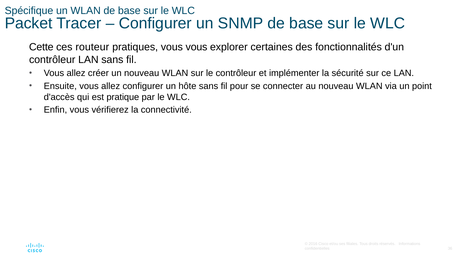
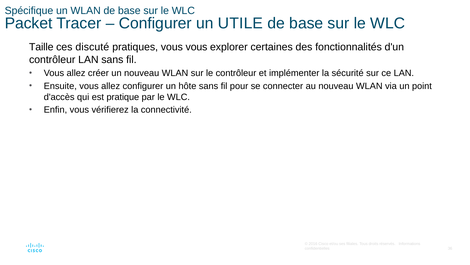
SNMP: SNMP -> UTILE
Cette: Cette -> Taille
routeur: routeur -> discuté
